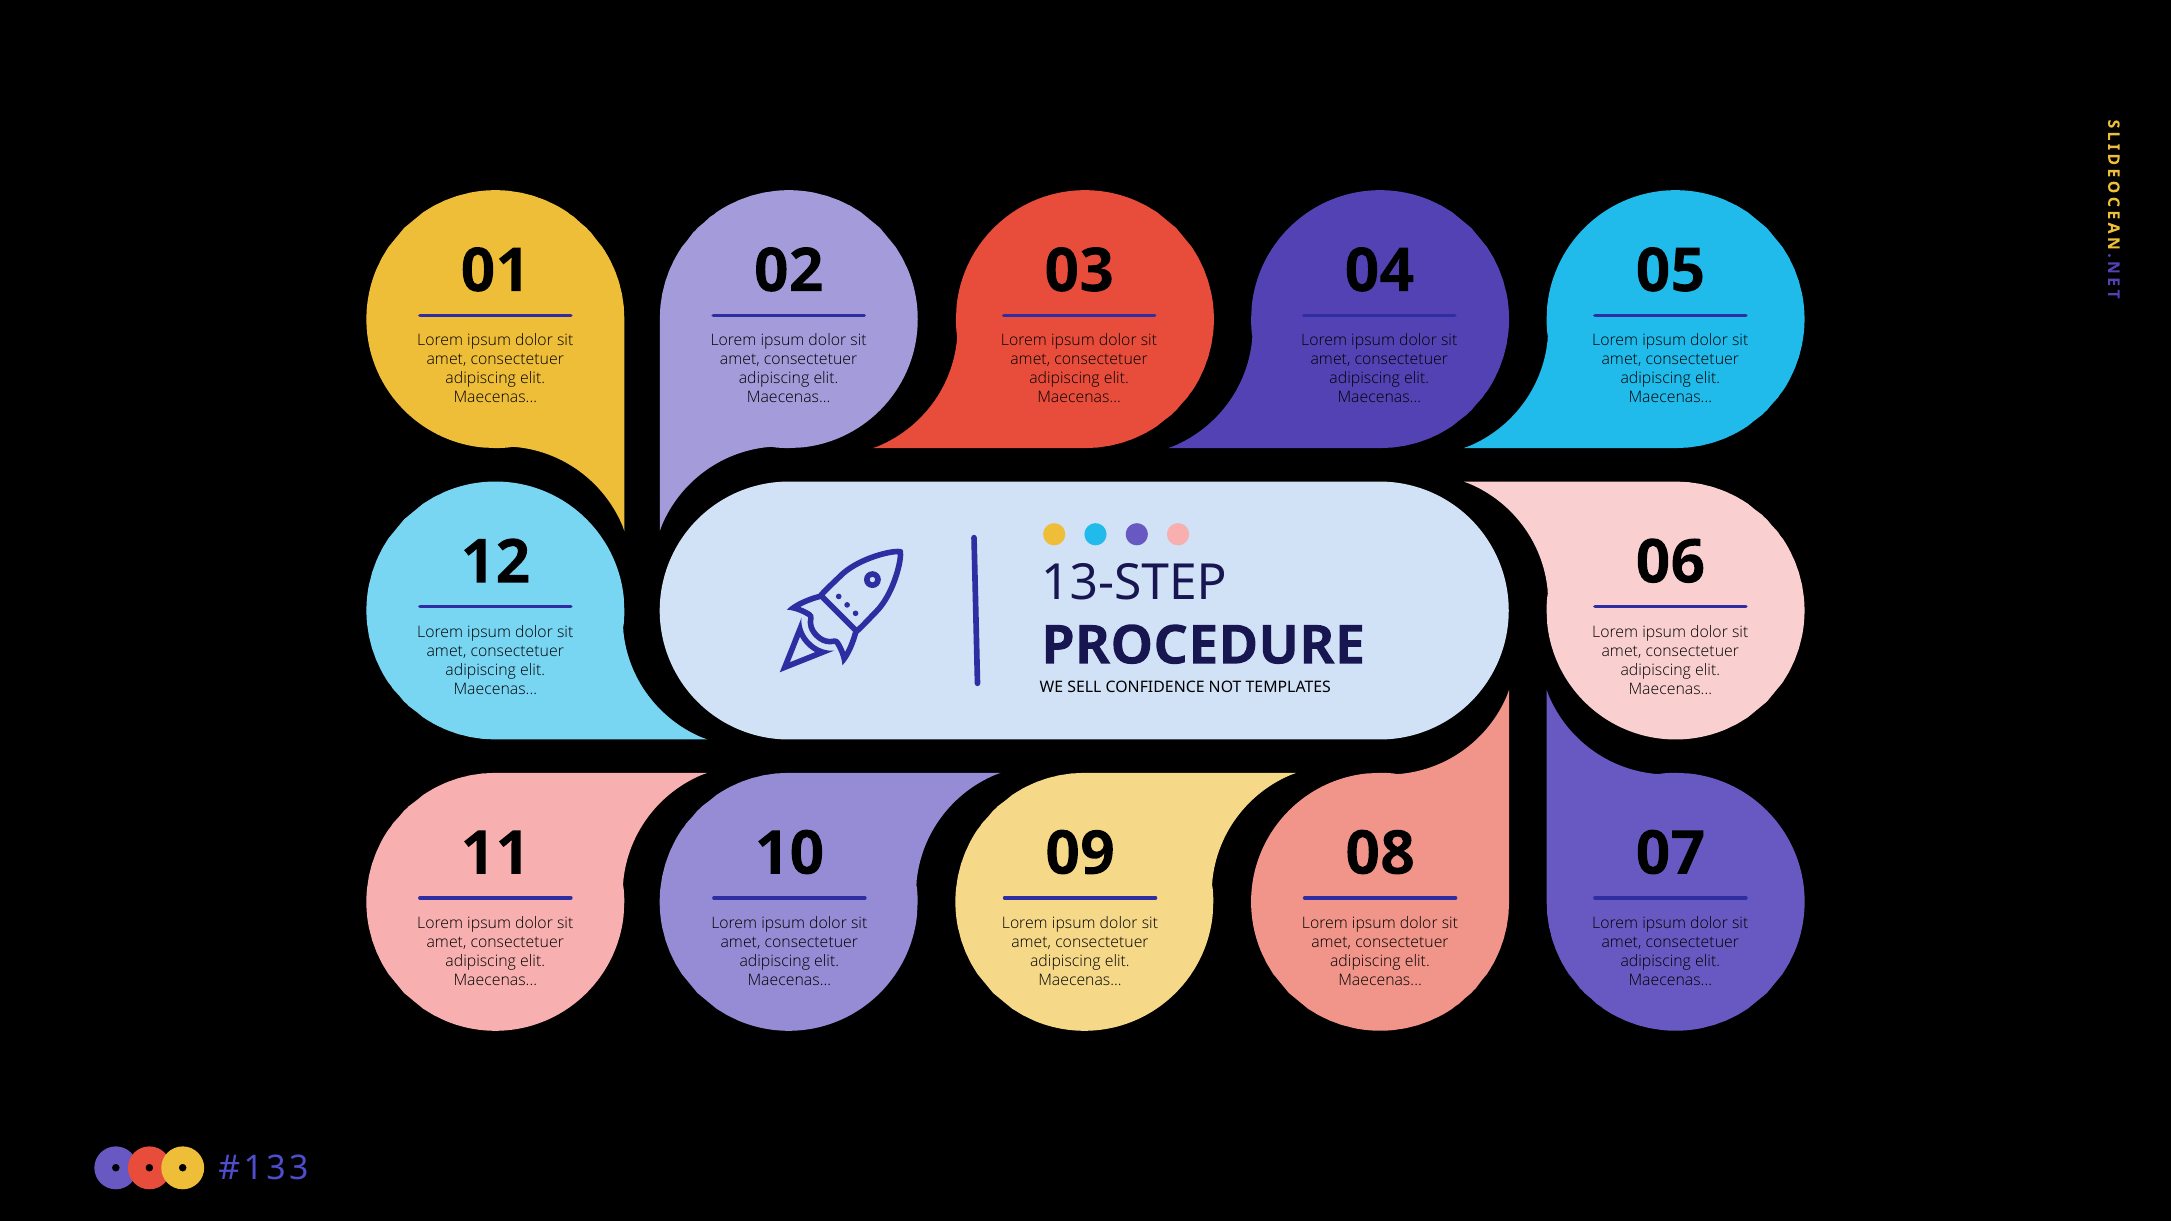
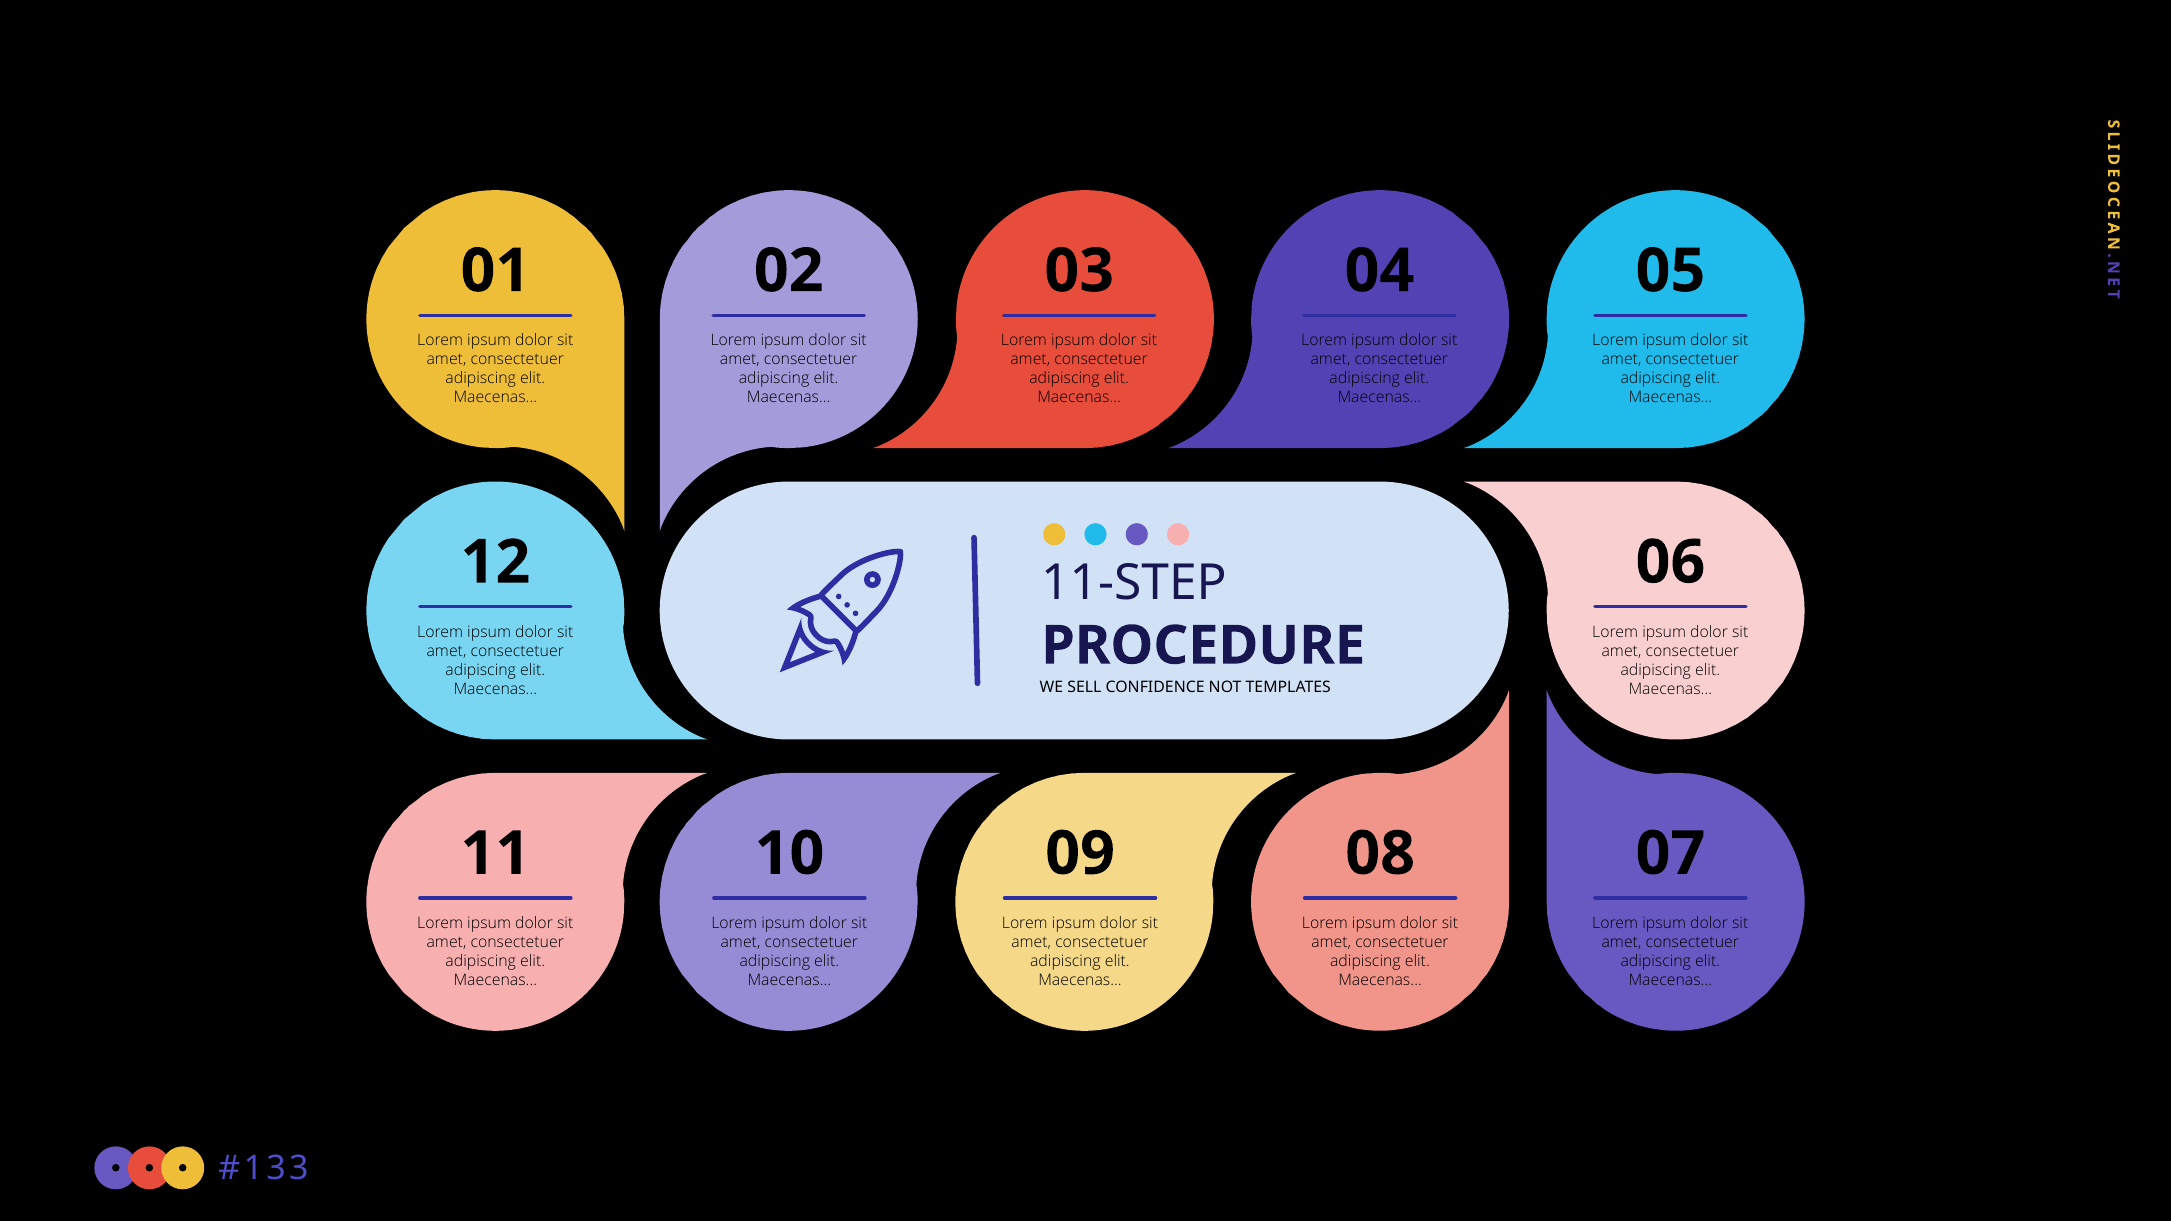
13-STEP: 13-STEP -> 11-STEP
